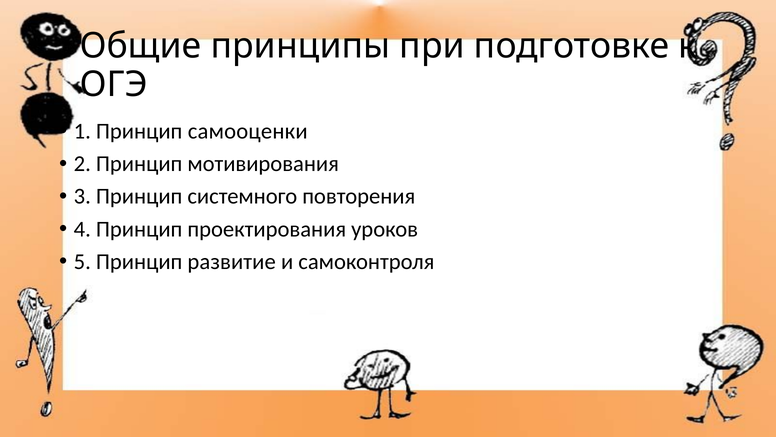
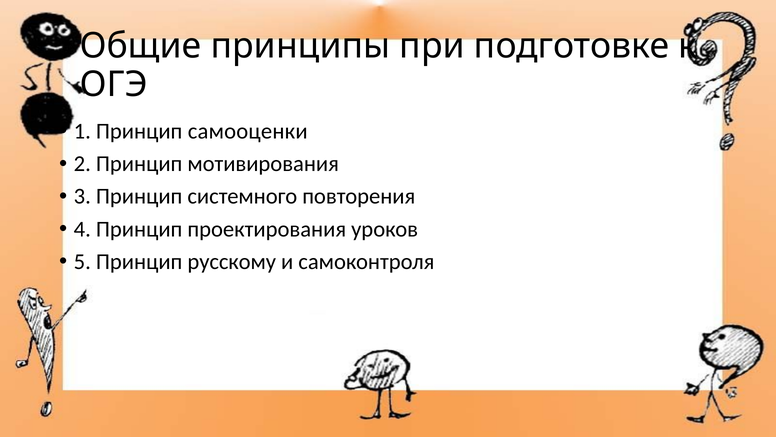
развитие: развитие -> русскому
